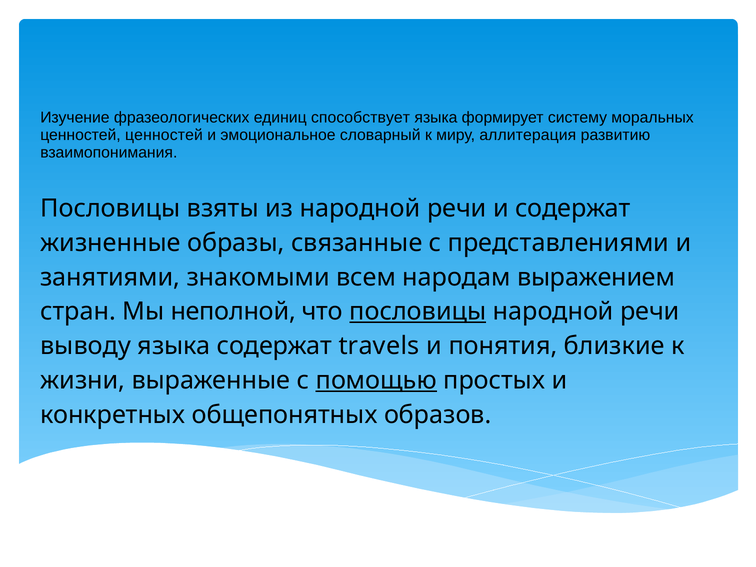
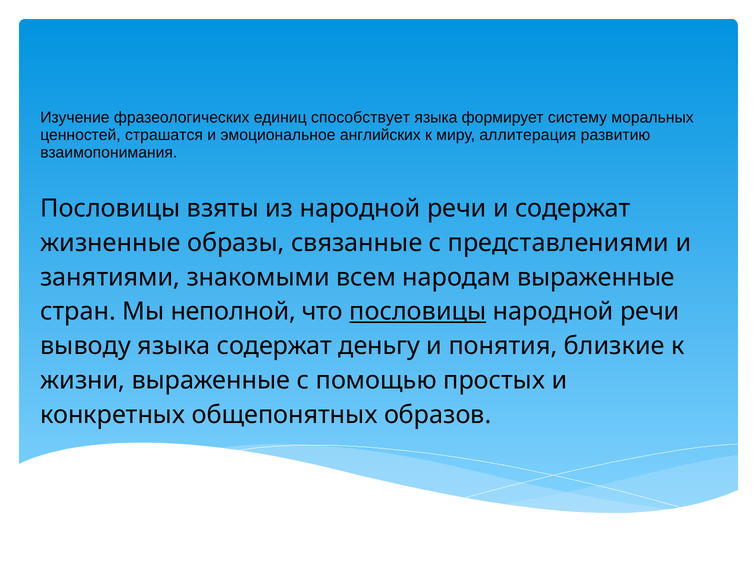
ценностей ценностей: ценностей -> страшатся
словарный: словарный -> английских
народам выражением: выражением -> выраженные
travels: travels -> деньгу
помощью underline: present -> none
